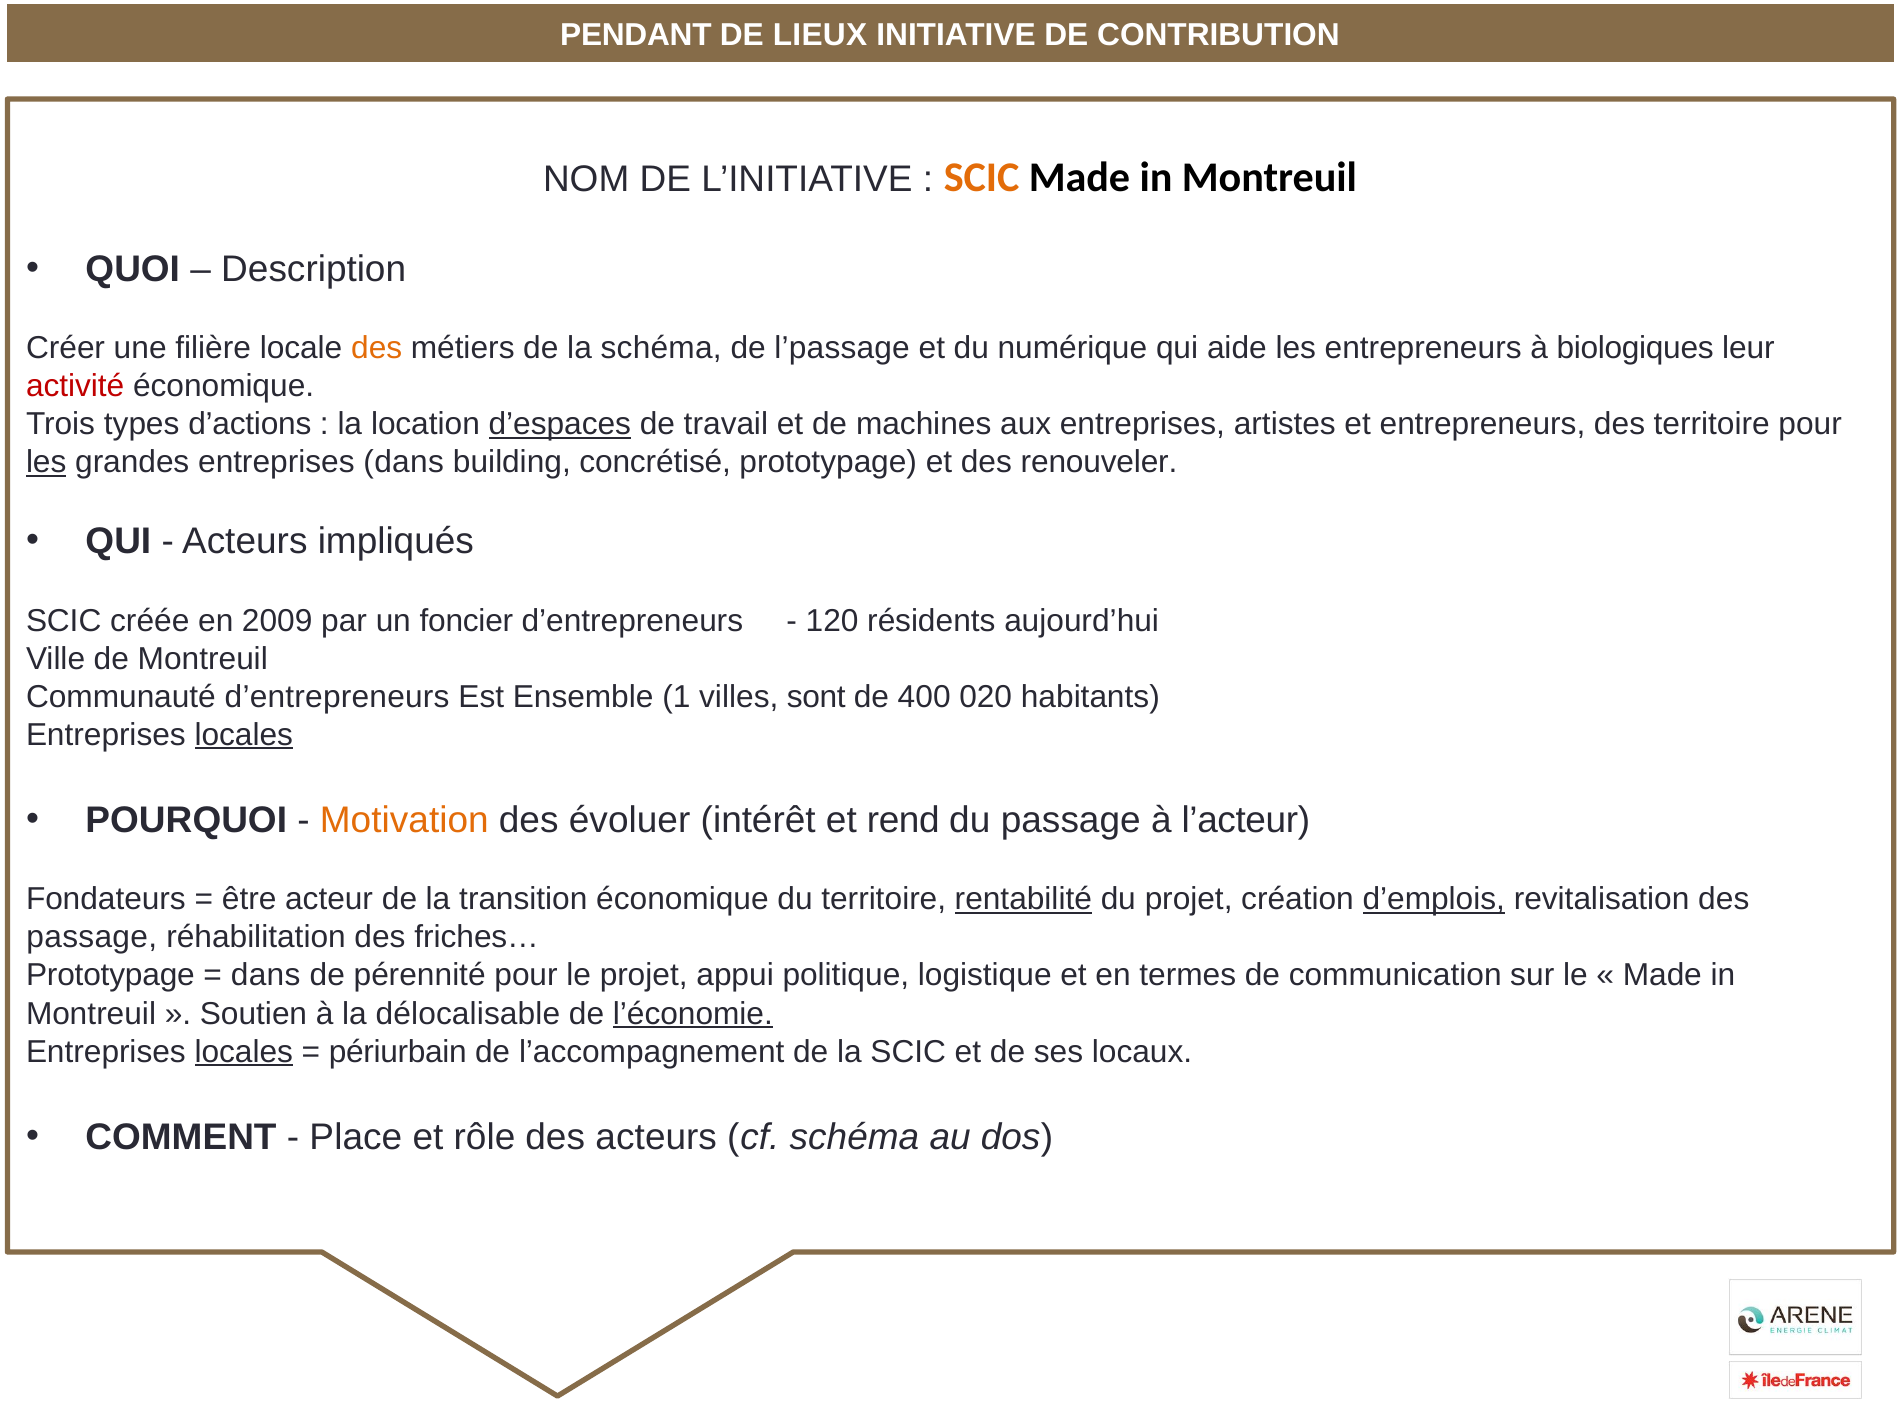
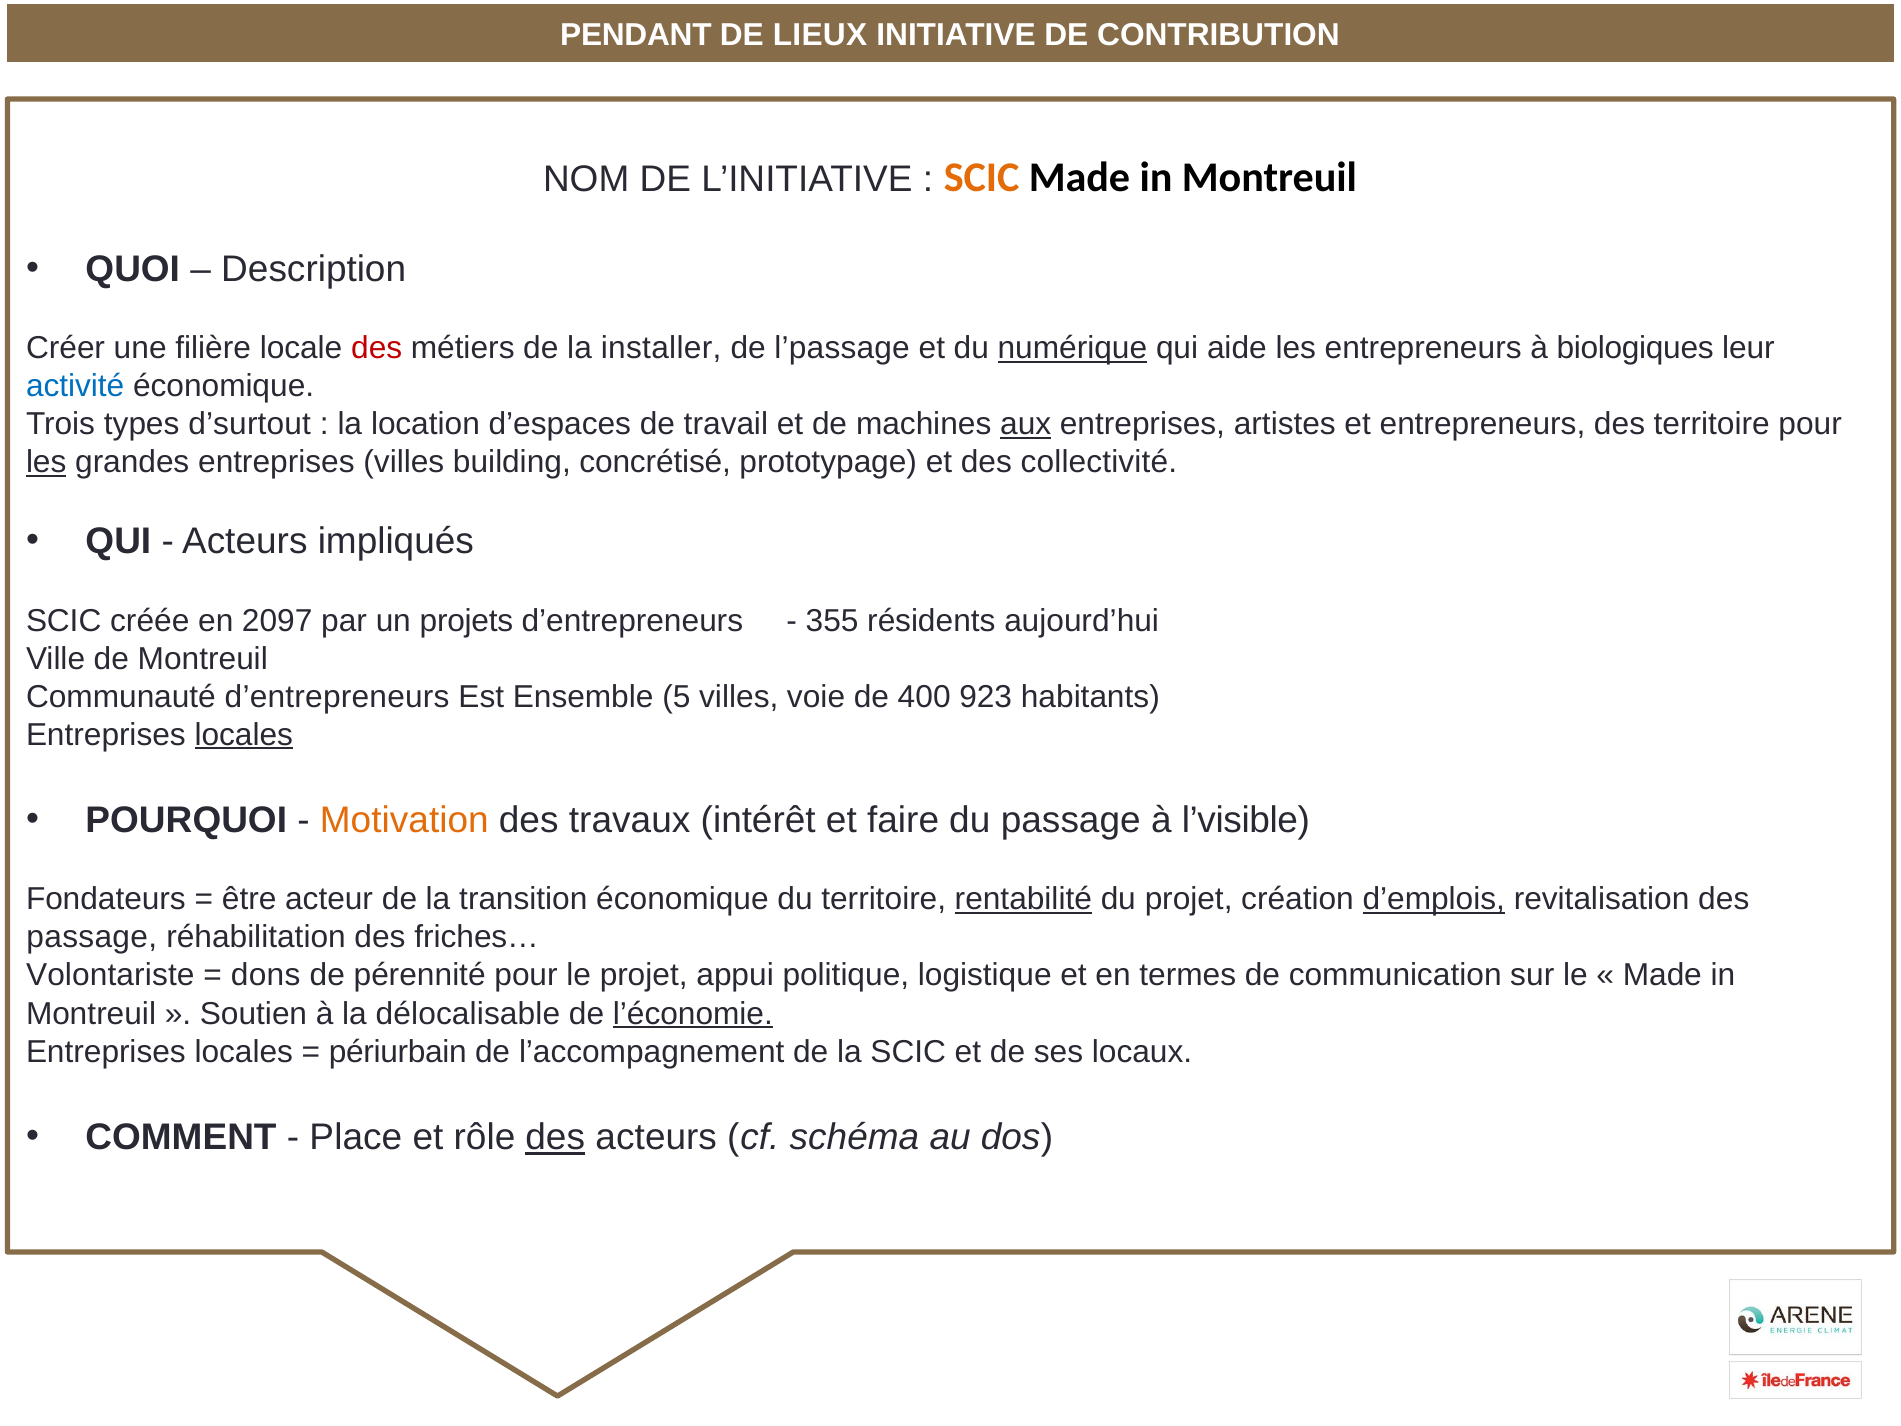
des at (377, 348) colour: orange -> red
la schéma: schéma -> installer
numérique underline: none -> present
activité colour: red -> blue
d’actions: d’actions -> d’surtout
d’espaces underline: present -> none
aux underline: none -> present
entreprises dans: dans -> villes
renouveler: renouveler -> collectivité
2009: 2009 -> 2097
foncier: foncier -> projets
120: 120 -> 355
1: 1 -> 5
sont: sont -> voie
020: 020 -> 923
évoluer: évoluer -> travaux
rend: rend -> faire
l’acteur: l’acteur -> l’visible
Prototypage at (110, 975): Prototypage -> Volontariste
dans at (266, 975): dans -> dons
locales at (244, 1051) underline: present -> none
des at (555, 1137) underline: none -> present
